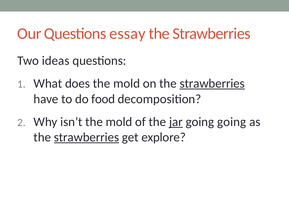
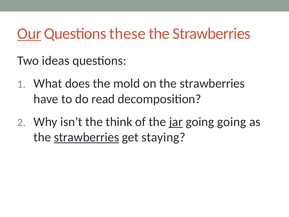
Our underline: none -> present
essay: essay -> these
strawberries at (212, 83) underline: present -> none
food: food -> read
isn’t the mold: mold -> think
explore: explore -> staying
